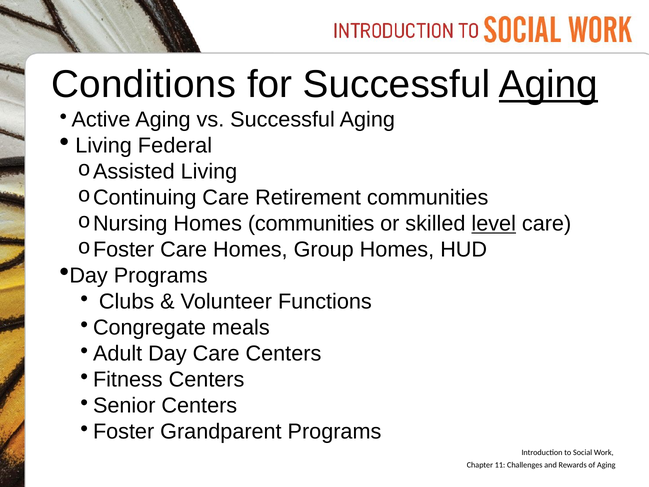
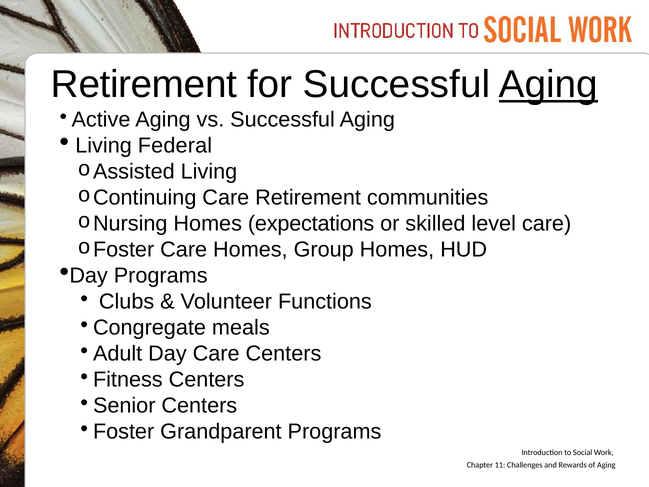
Conditions at (144, 84): Conditions -> Retirement
Homes communities: communities -> expectations
level underline: present -> none
